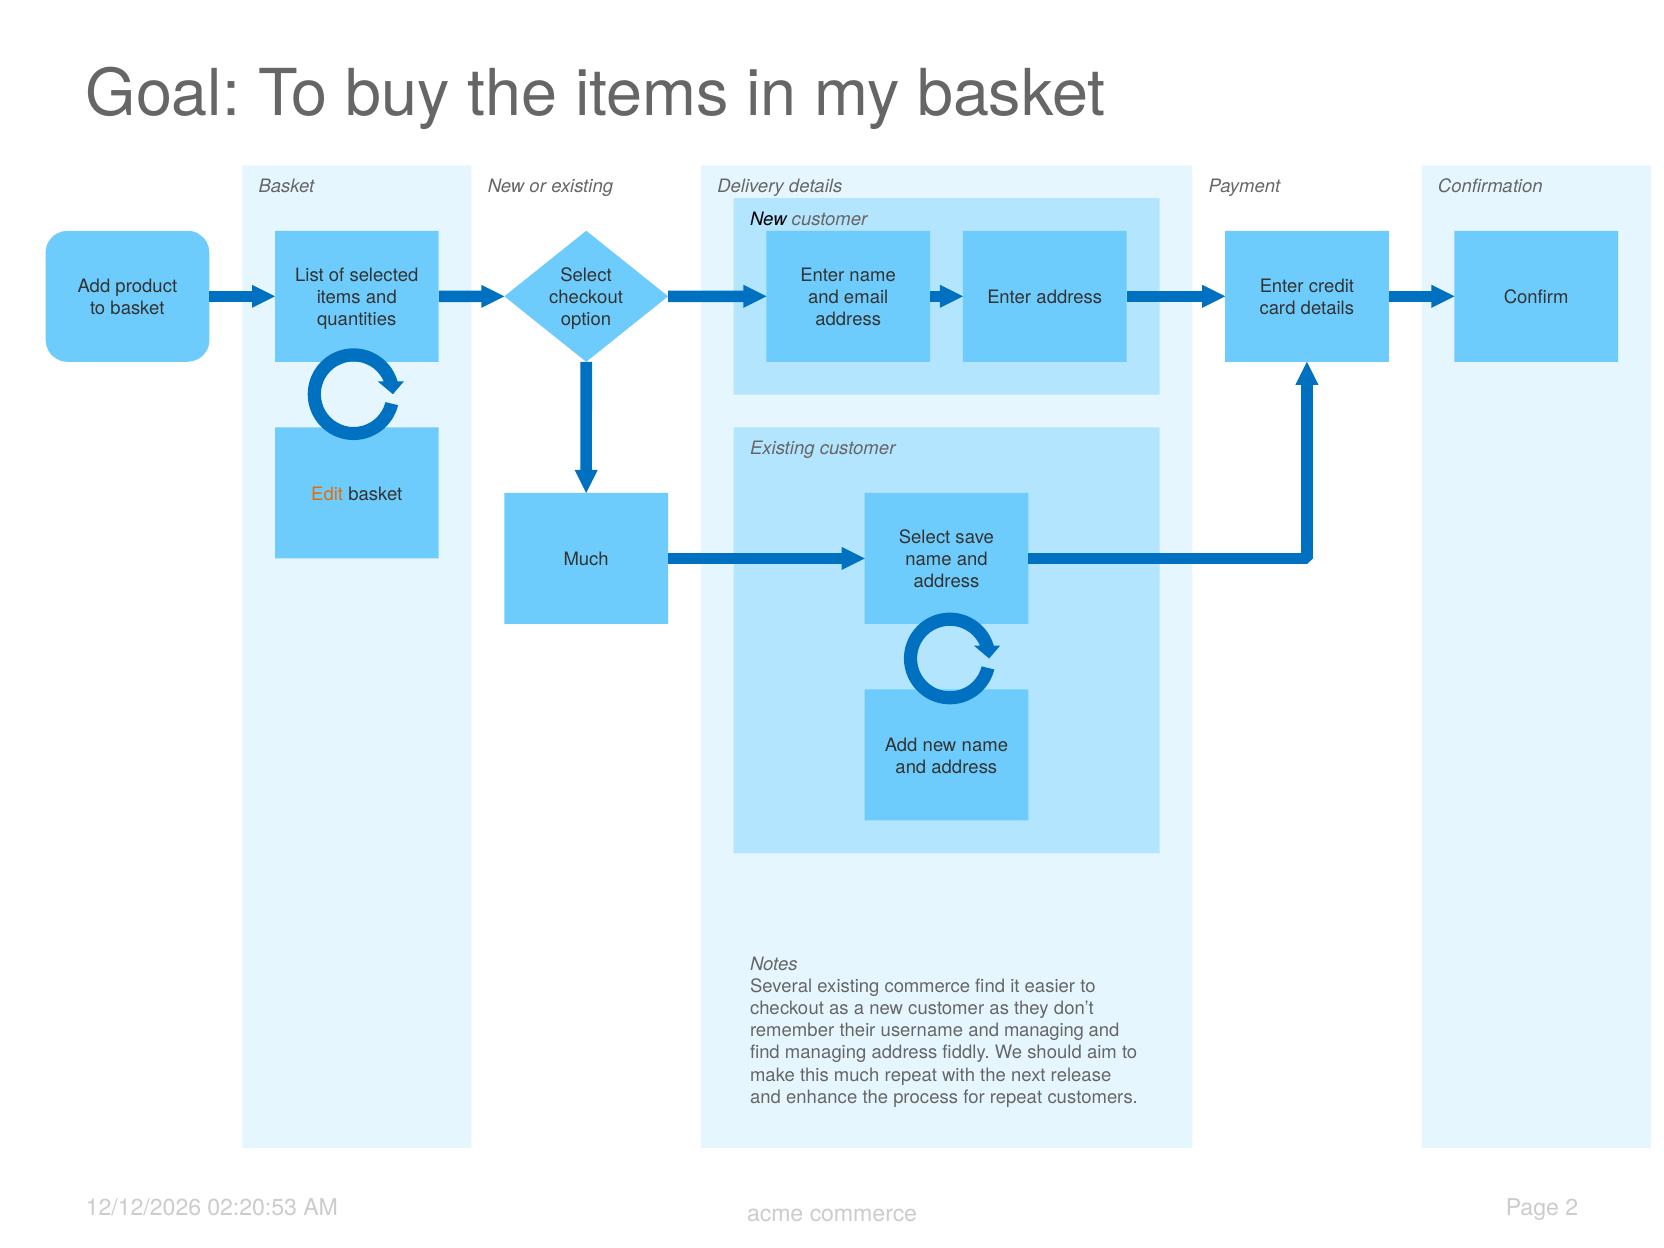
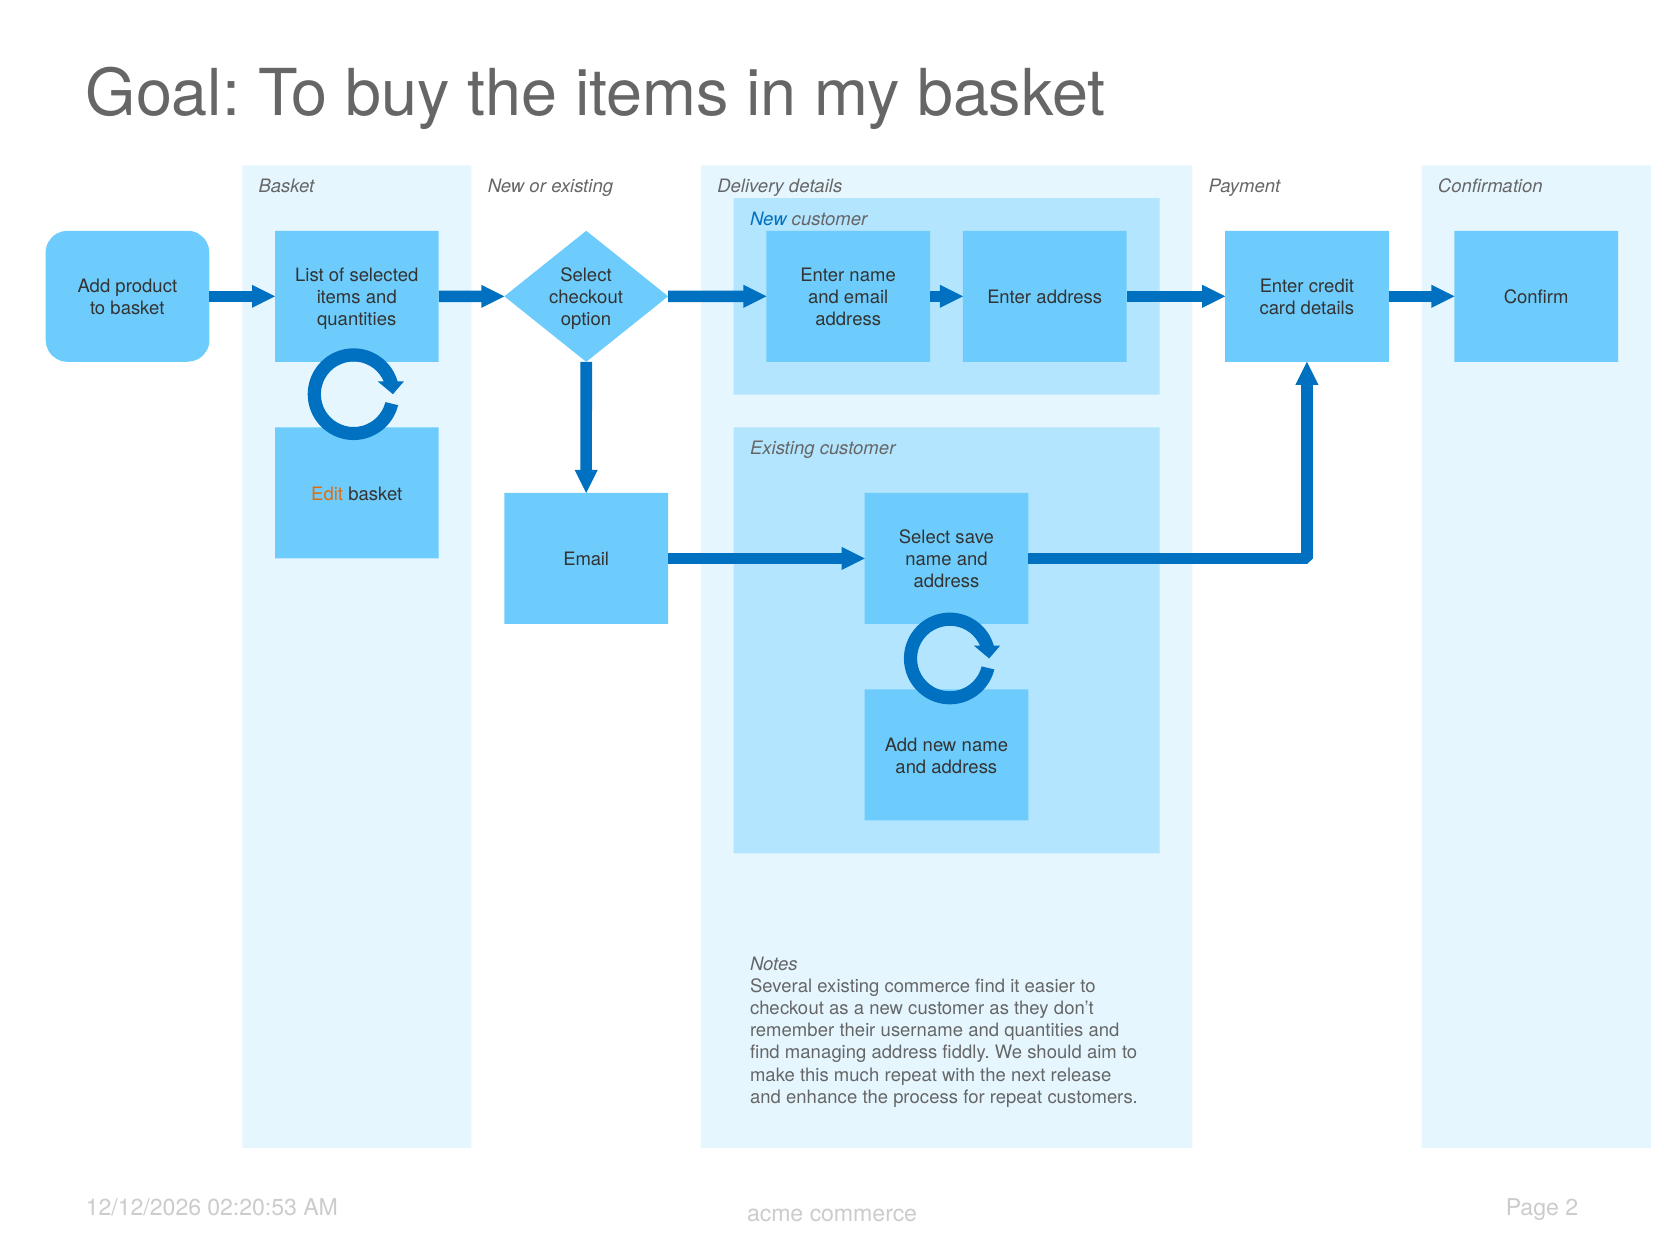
New at (768, 219) colour: black -> blue
Much at (586, 560): Much -> Email
username and managing: managing -> quantities
